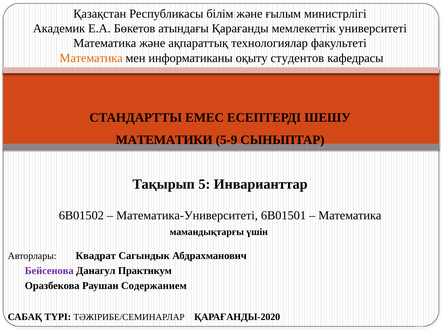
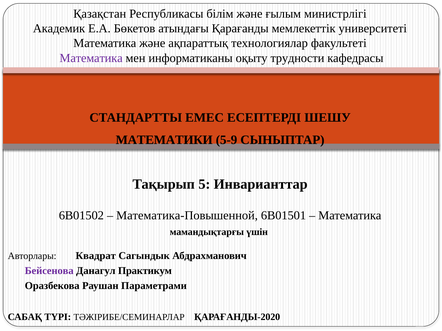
Математика at (91, 58) colour: orange -> purple
студентов: студентов -> трудности
Математика-Университеті: Математика-Университеті -> Математика-Повышенной
Содержанием: Содержанием -> Параметрами
